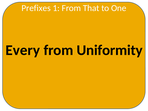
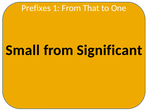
Every: Every -> Small
Uniformity: Uniformity -> Significant
